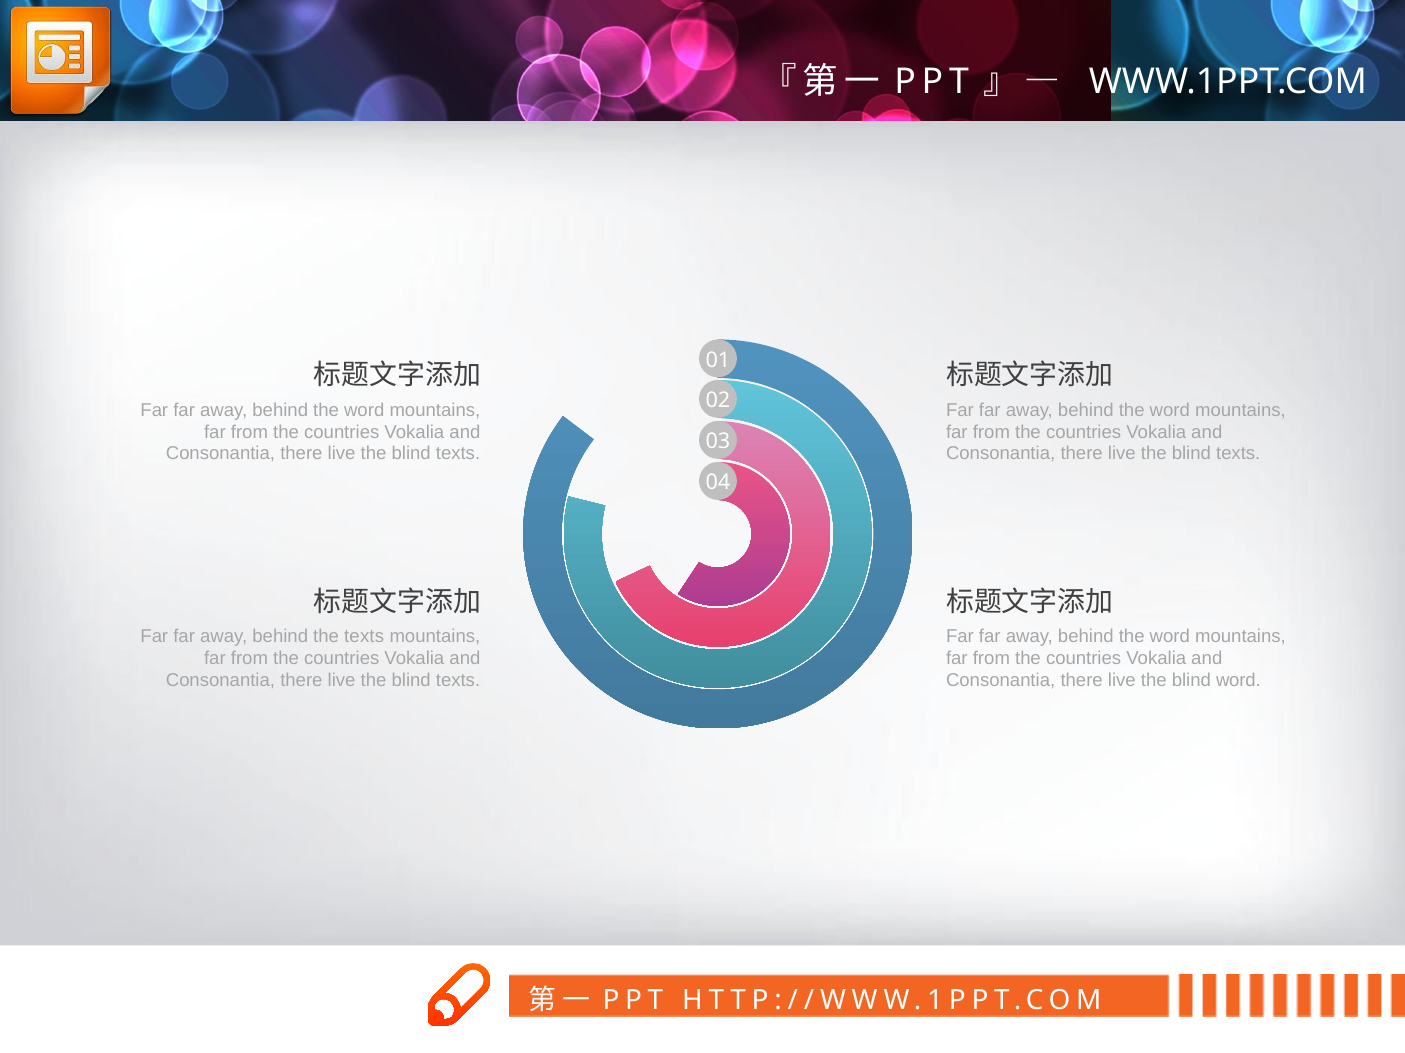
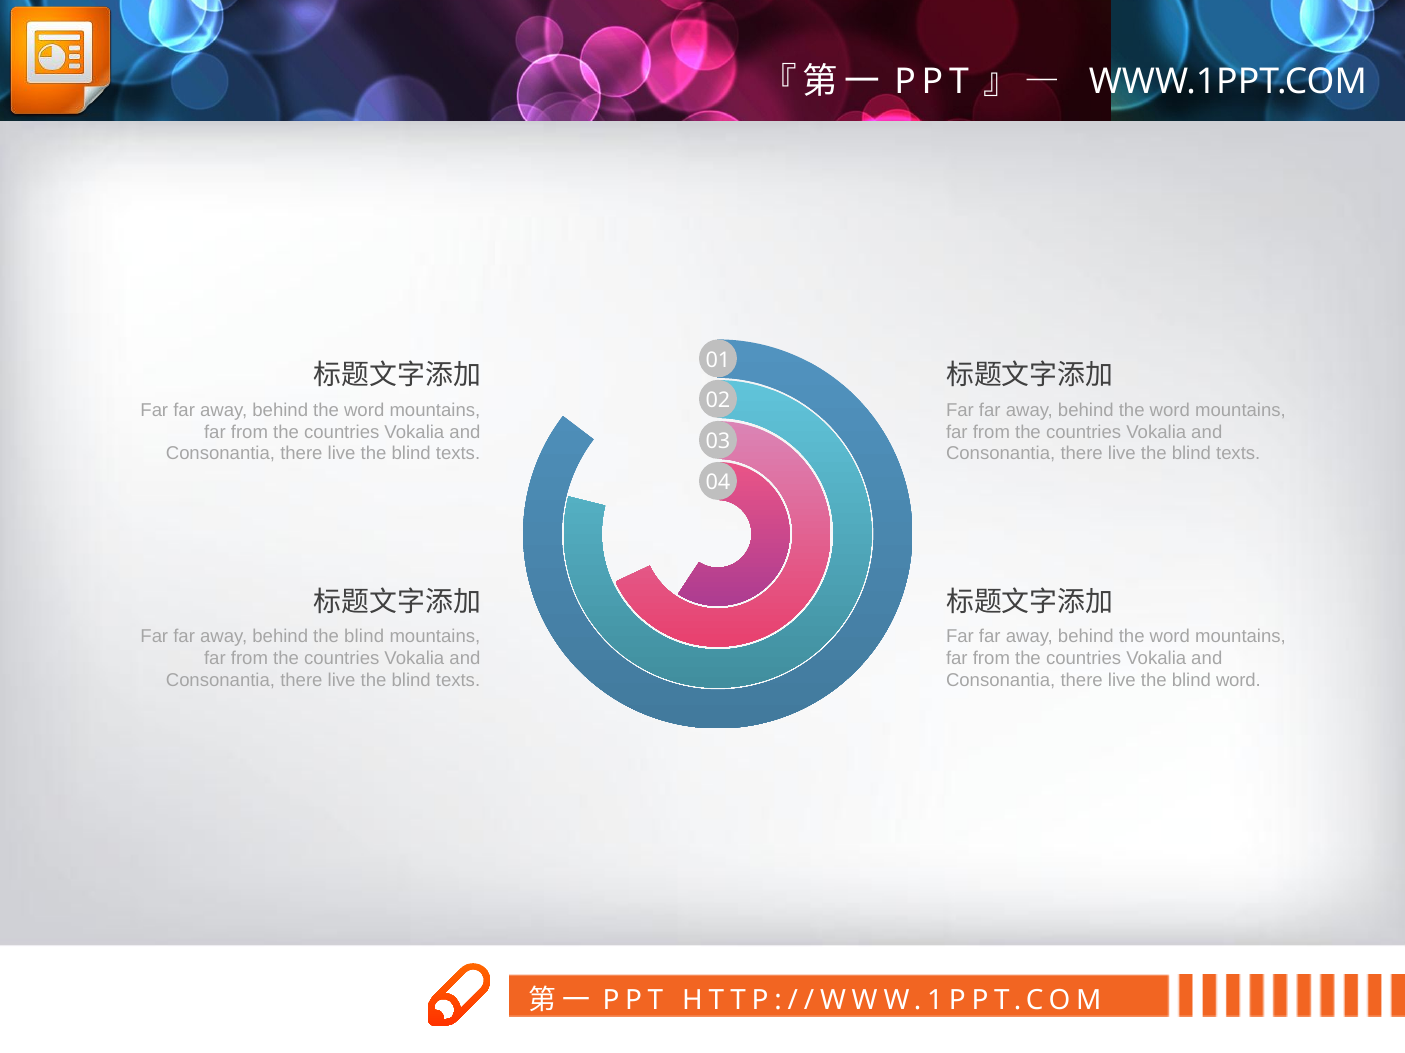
behind the texts: texts -> blind
